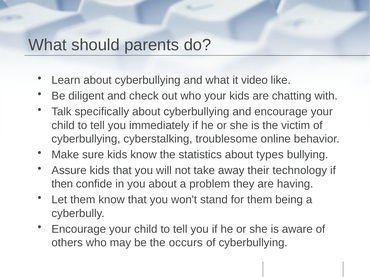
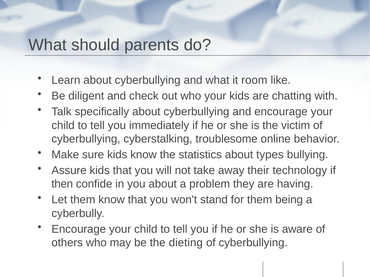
video: video -> room
occurs: occurs -> dieting
